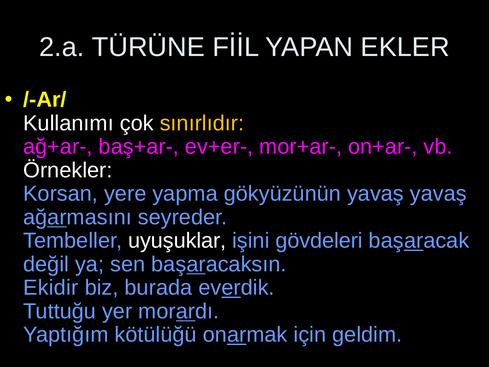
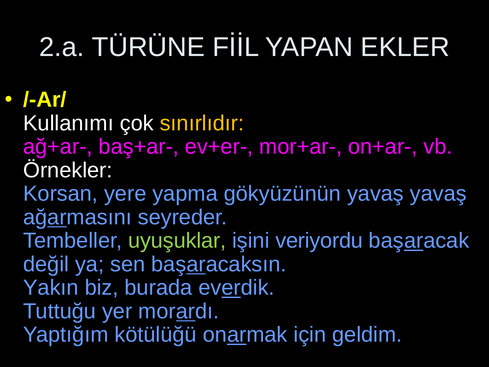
uyuşuklar colour: white -> light green
gövdeleri: gövdeleri -> veriyordu
Ekidir: Ekidir -> Yakın
